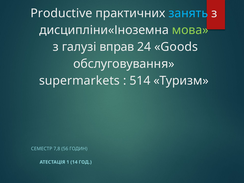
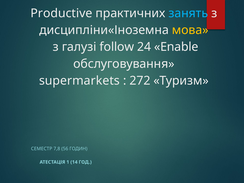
мова colour: light green -> yellow
вправ: вправ -> follow
Goods: Goods -> Enable
514: 514 -> 272
